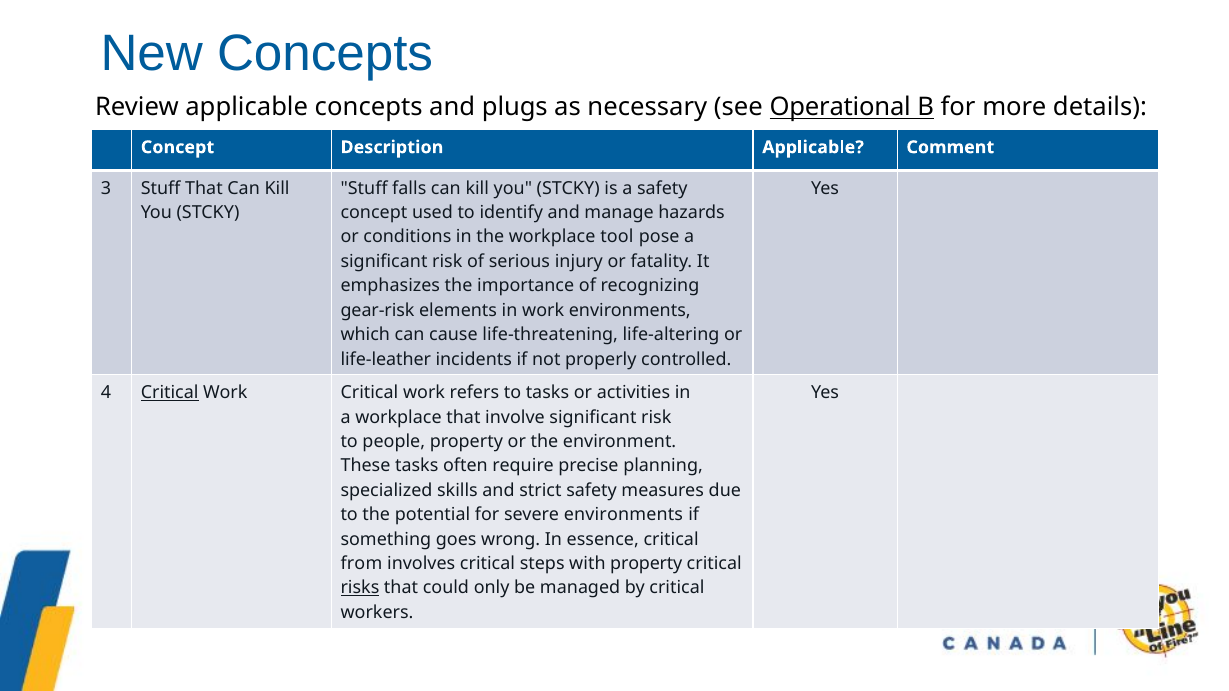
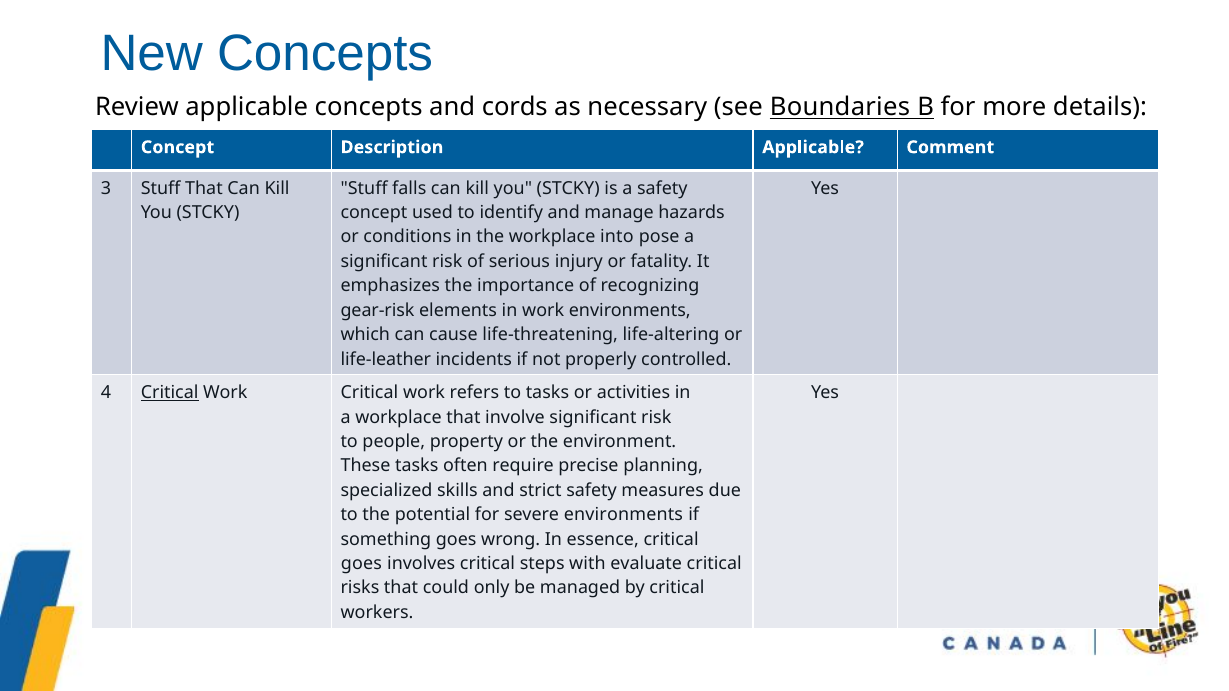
plugs: plugs -> cords
Operational: Operational -> Boundaries
tool: tool -> into
from at (361, 564): from -> goes
with property: property -> evaluate
risks underline: present -> none
